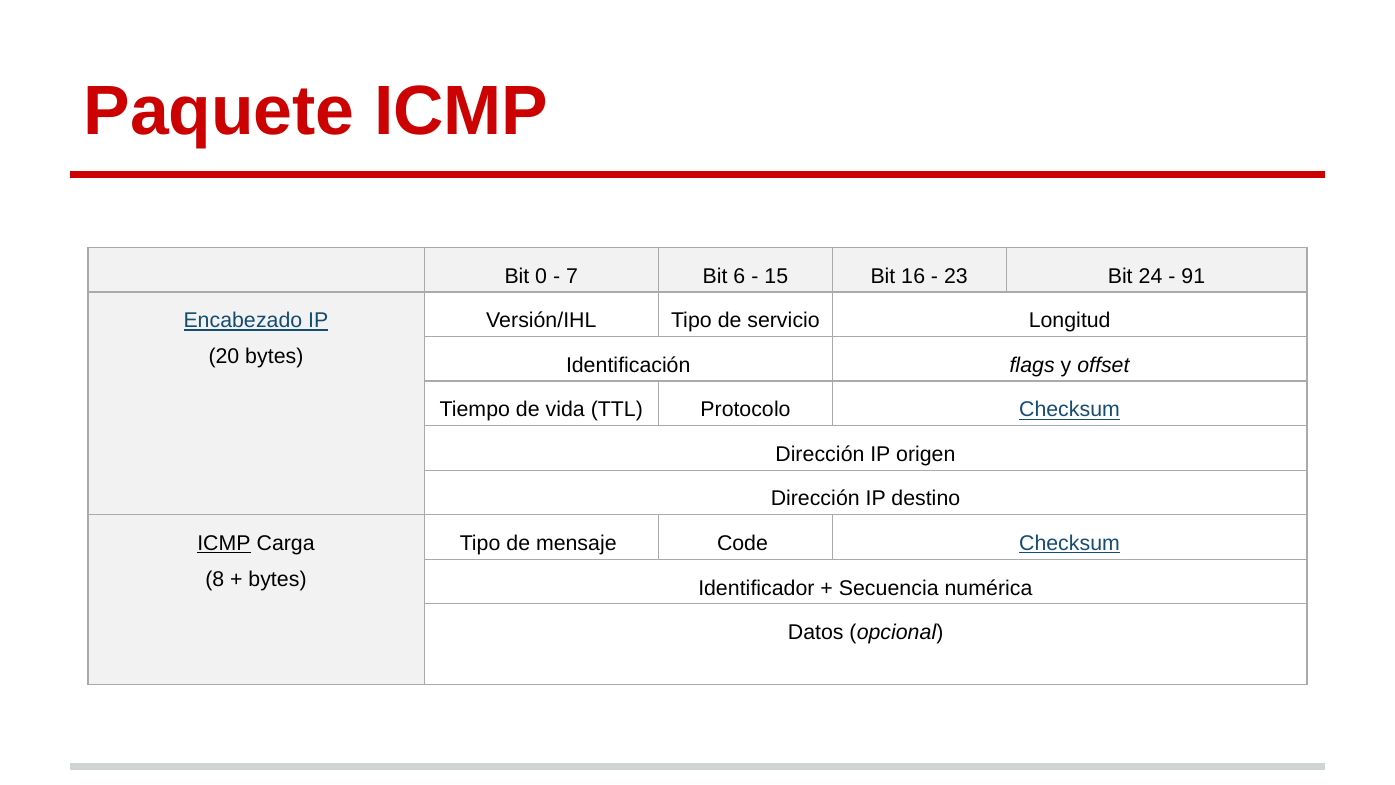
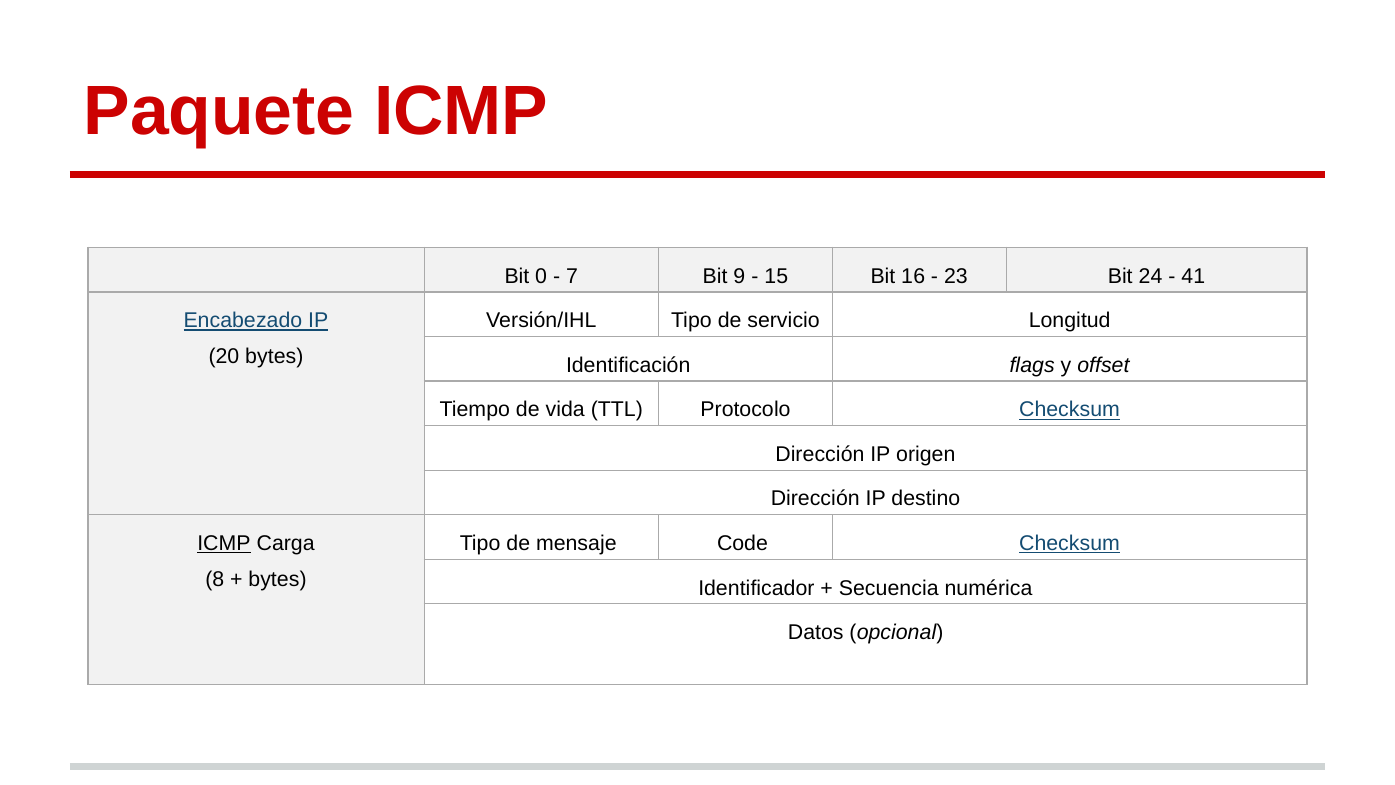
6: 6 -> 9
91: 91 -> 41
